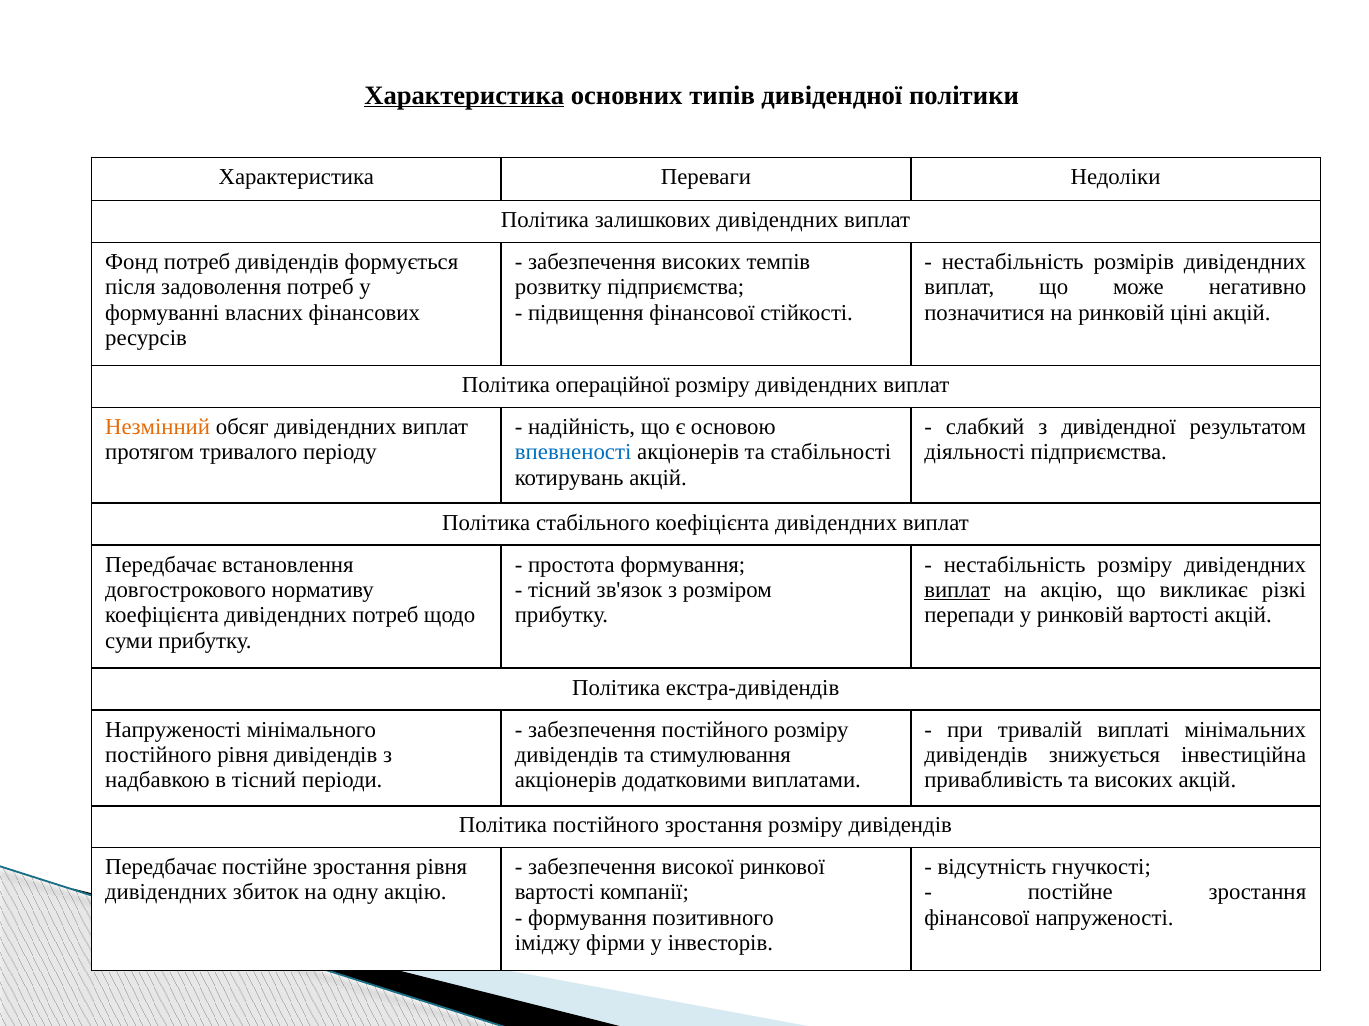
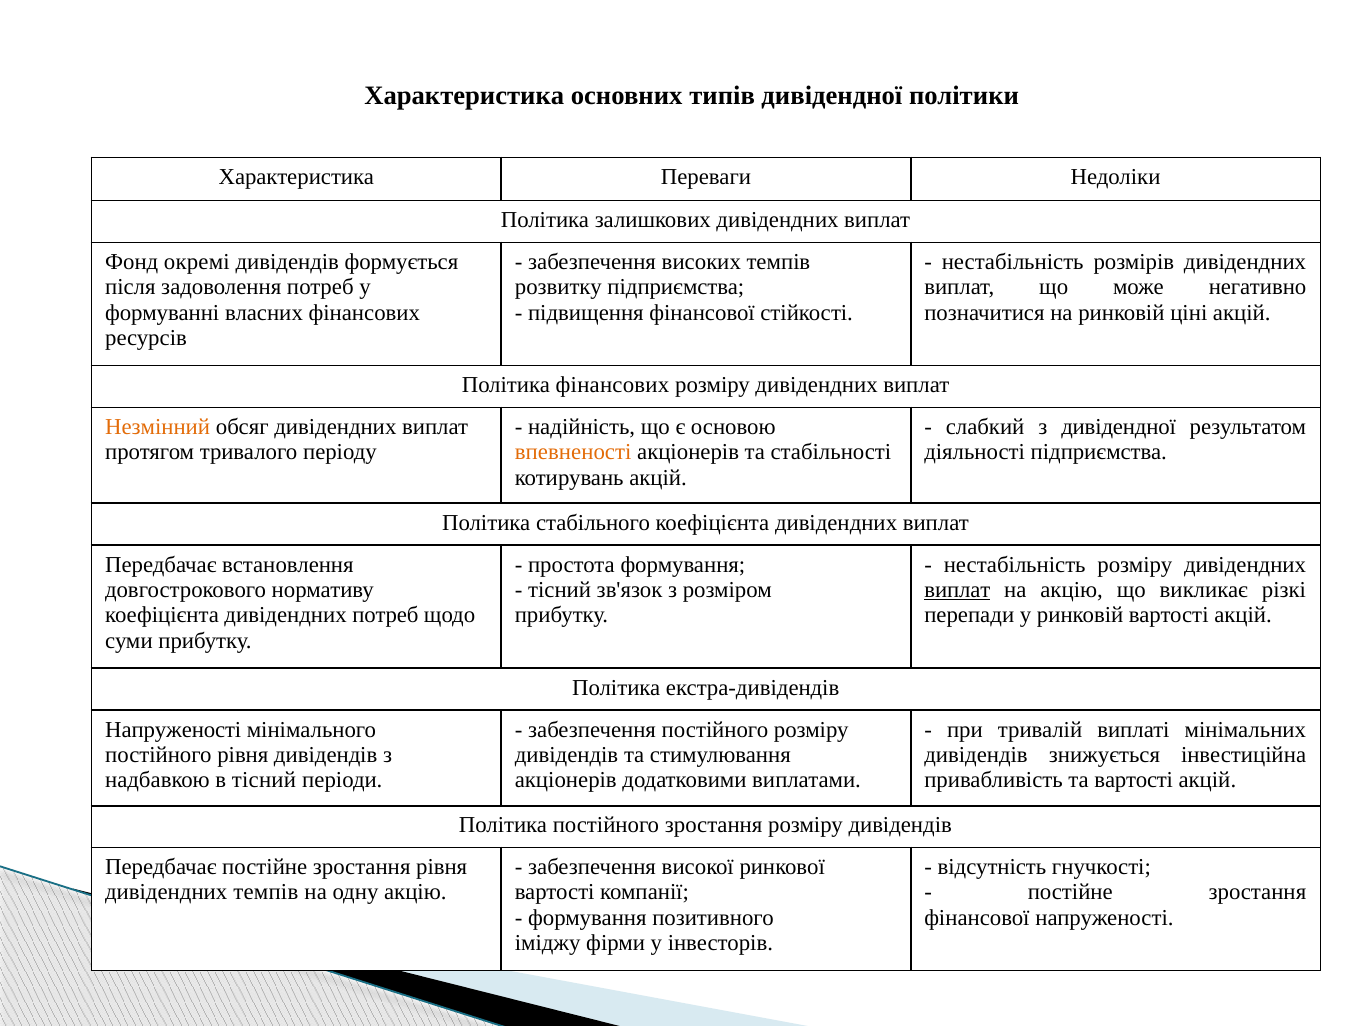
Характеристика at (464, 95) underline: present -> none
Фонд потреб: потреб -> окремі
Політика операційної: операційної -> фінансових
впевненості colour: blue -> orange
та високих: високих -> вартості
дивідендних збиток: збиток -> темпів
